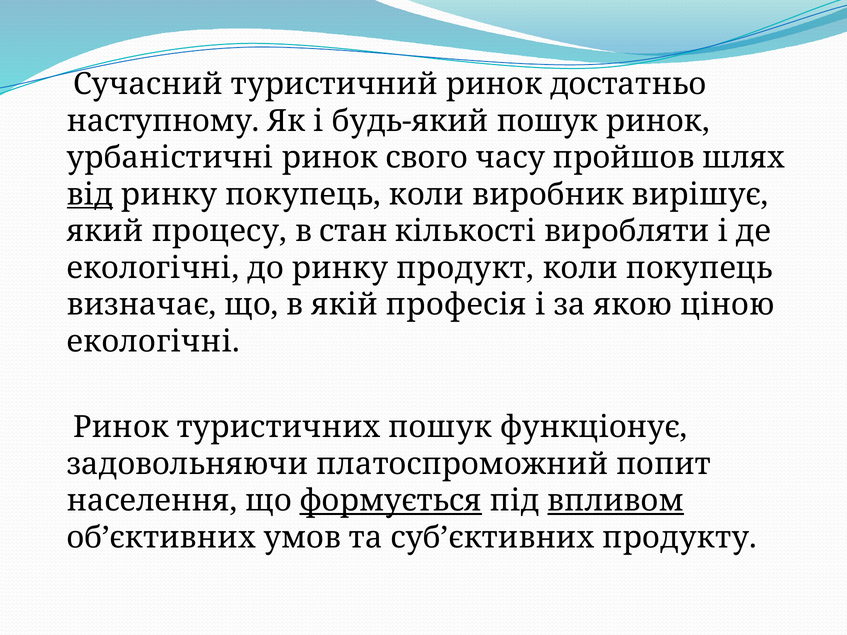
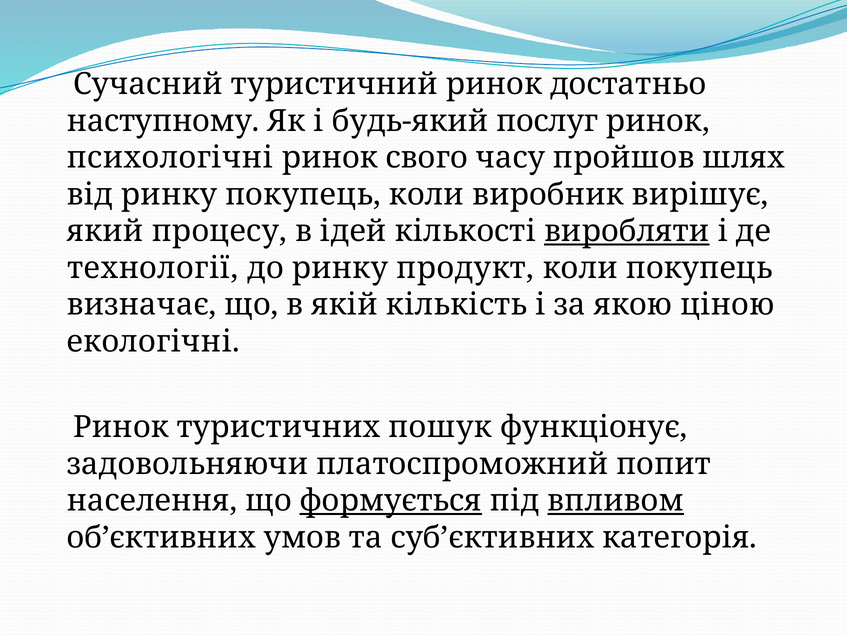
будь-який пошук: пошук -> послуг
урбаністичні: урбаністичні -> психологічні
від underline: present -> none
стан: стан -> ідей
виробляти underline: none -> present
екологічні at (153, 268): екологічні -> технології
професія: професія -> кількість
продукту: продукту -> категорія
